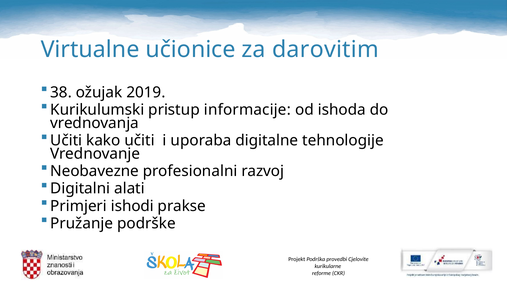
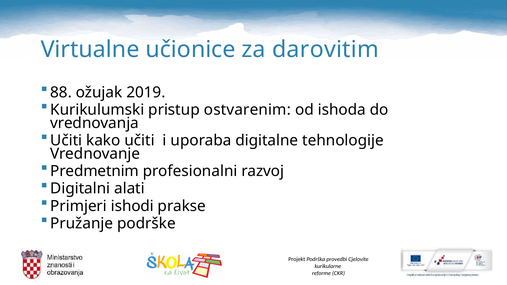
38: 38 -> 88
informacije: informacije -> ostvarenim
Neobavezne: Neobavezne -> Predmetnim
